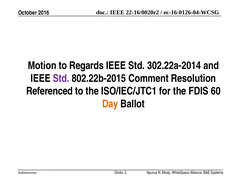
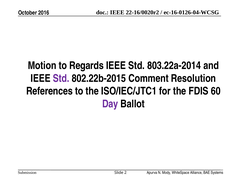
302.22a-2014: 302.22a-2014 -> 803.22a-2014
Referenced: Referenced -> References
Day colour: orange -> purple
